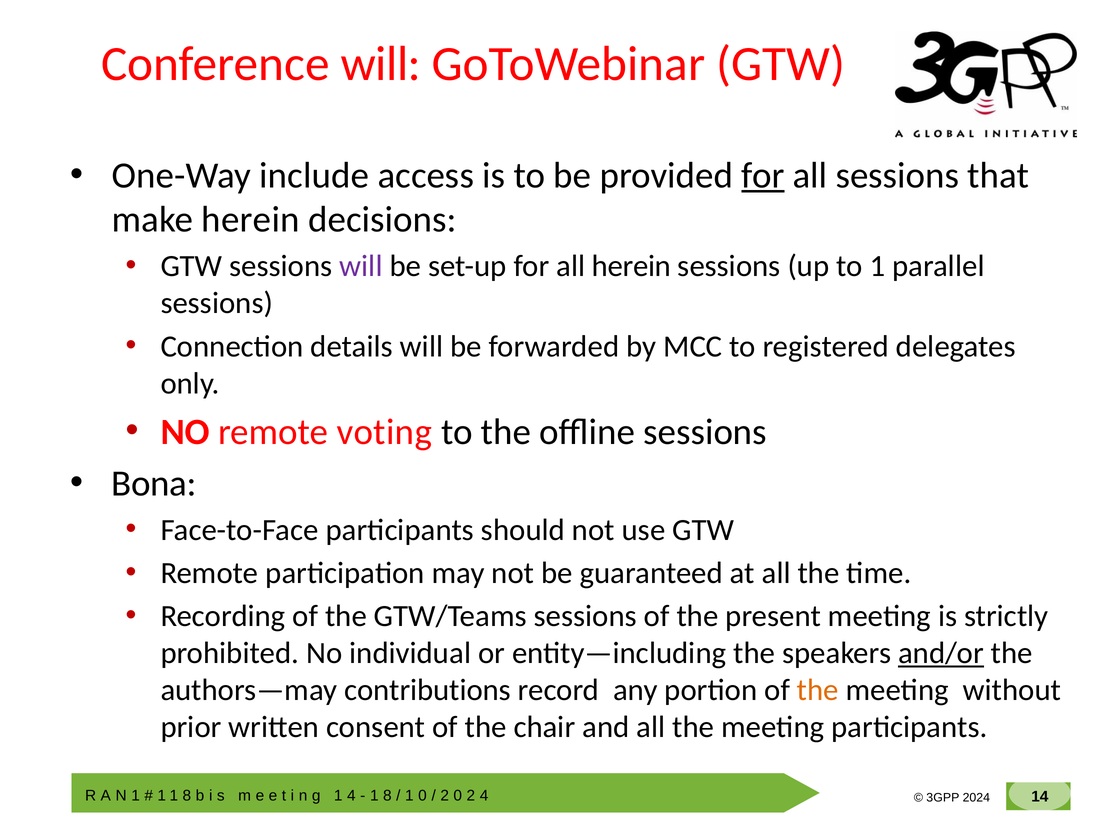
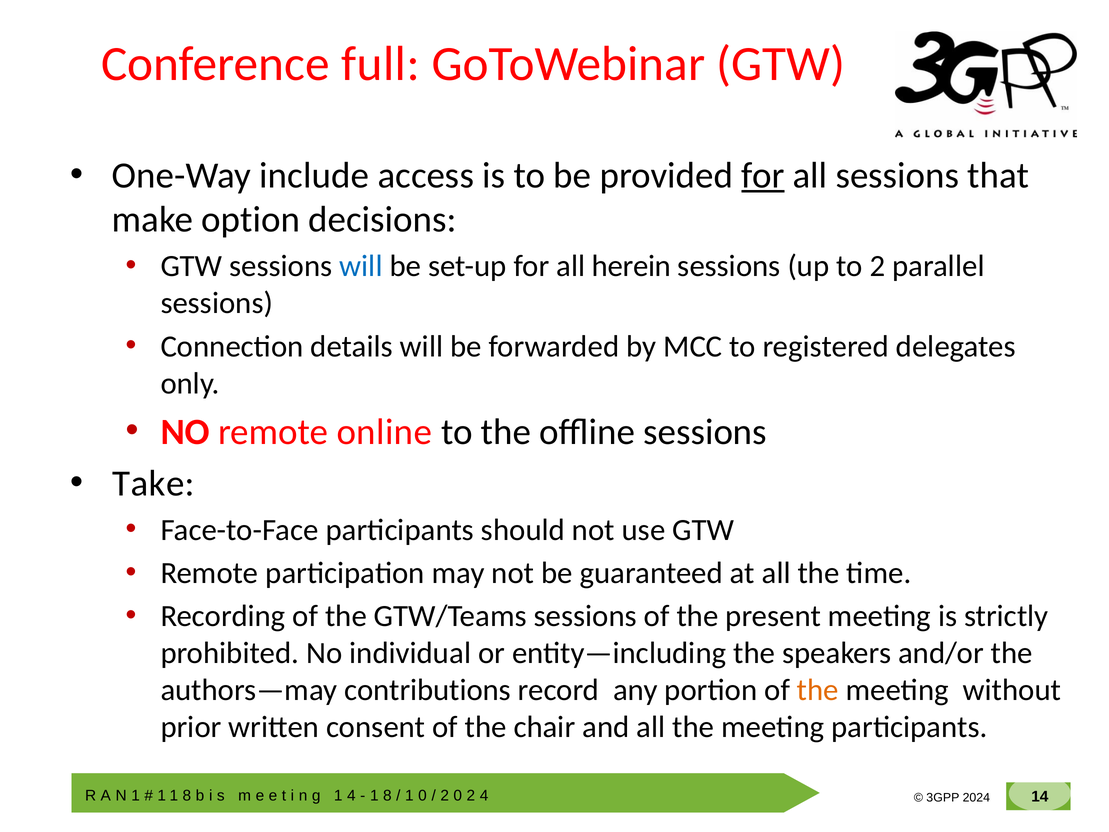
Conference will: will -> full
make herein: herein -> option
will at (361, 266) colour: purple -> blue
to 1: 1 -> 2
voting: voting -> online
Bona: Bona -> Take
and/or underline: present -> none
